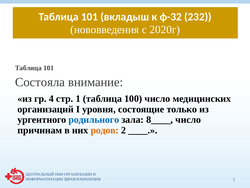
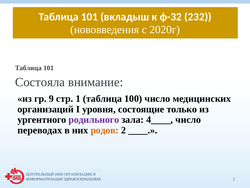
4: 4 -> 9
родильного colour: blue -> purple
8____: 8____ -> 4____
причинам: причинам -> переводах
